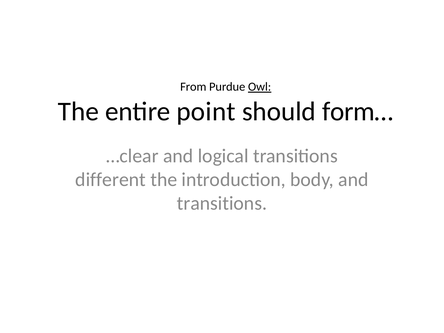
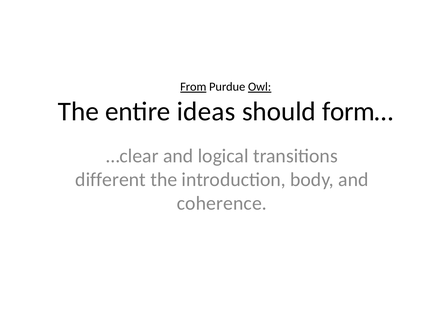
From underline: none -> present
point: point -> ideas
transitions at (222, 203): transitions -> coherence
